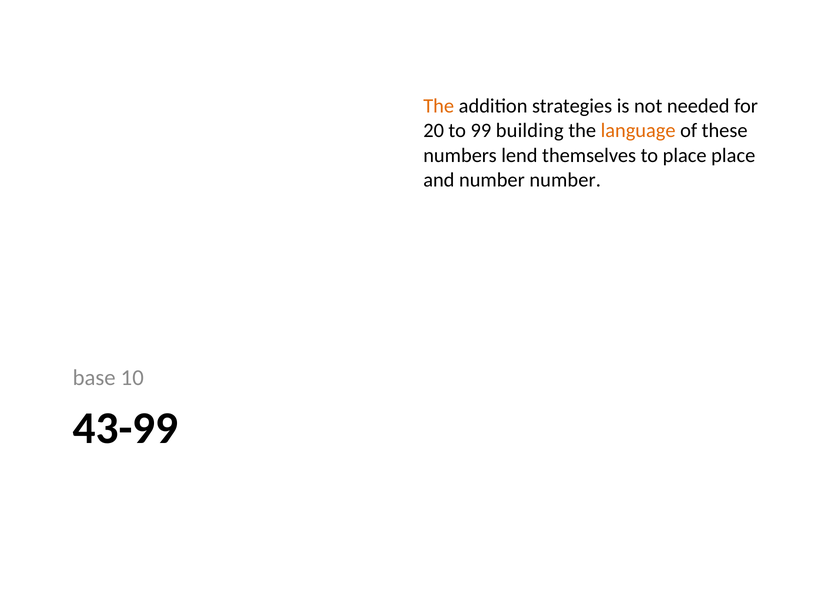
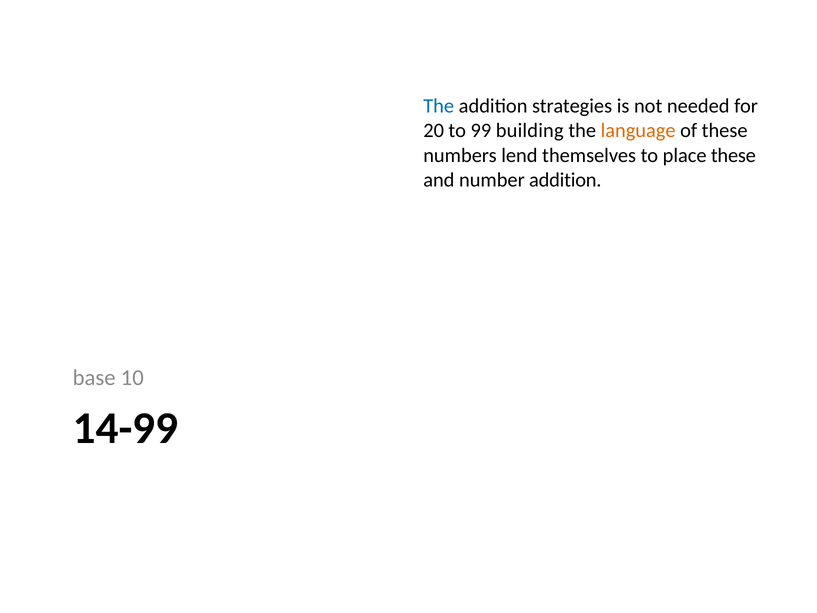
The at (439, 106) colour: orange -> blue
place place: place -> these
number number: number -> addition
43-99: 43-99 -> 14-99
